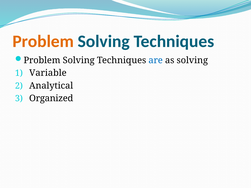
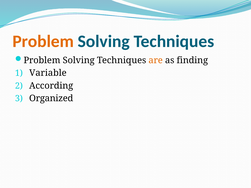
are colour: blue -> orange
as solving: solving -> finding
Analytical: Analytical -> According
